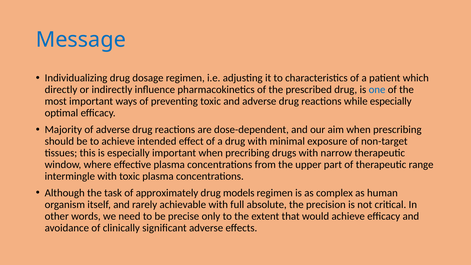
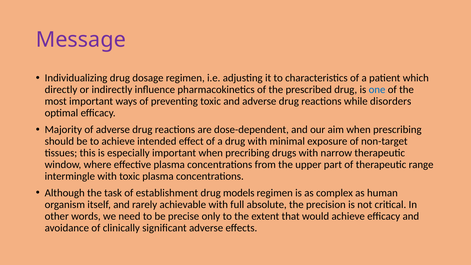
Message colour: blue -> purple
while especially: especially -> disorders
approximately: approximately -> establishment
